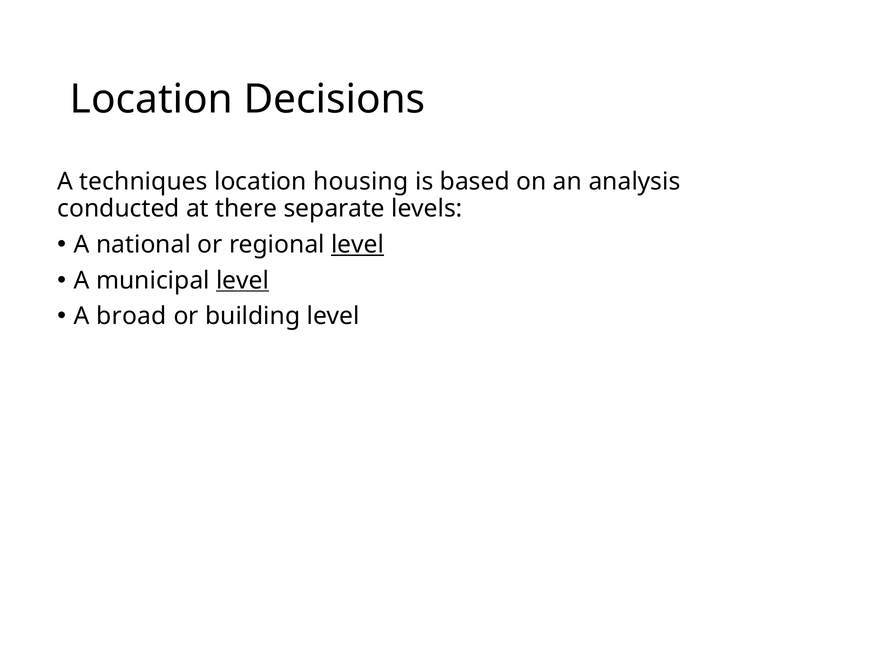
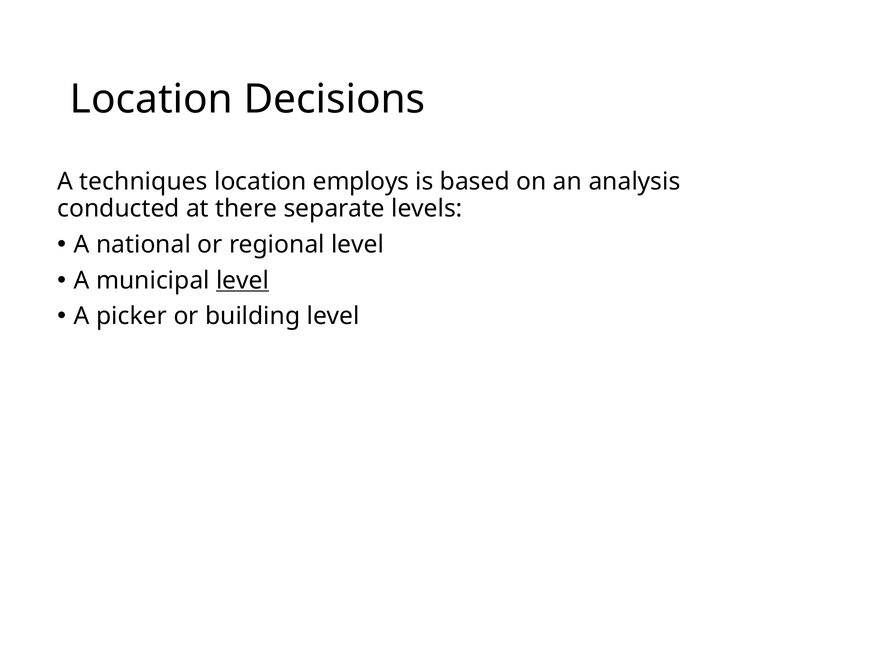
housing: housing -> employs
level at (358, 244) underline: present -> none
broad: broad -> picker
